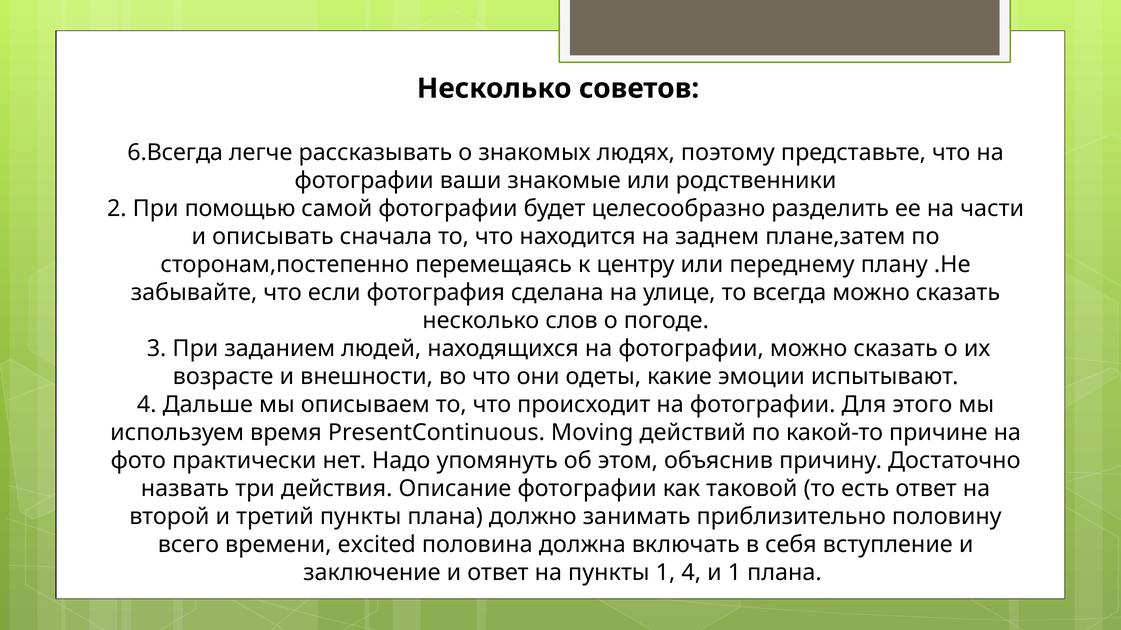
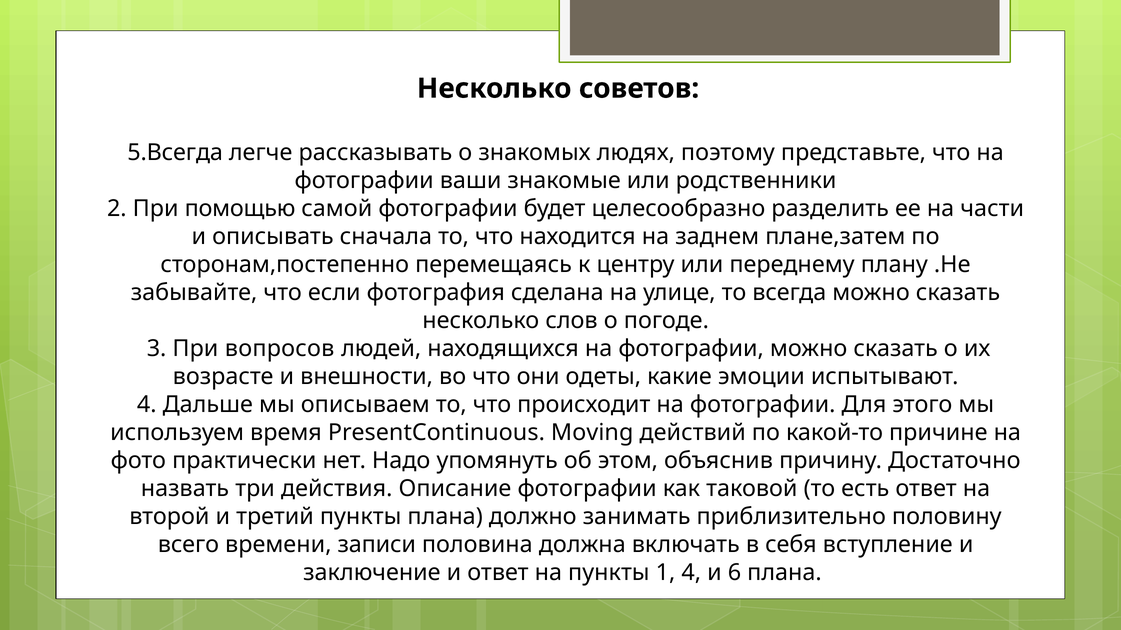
6.Всегда: 6.Всегда -> 5.Всегда
заданием: заданием -> вопросов
excited: excited -> записи
и 1: 1 -> 6
